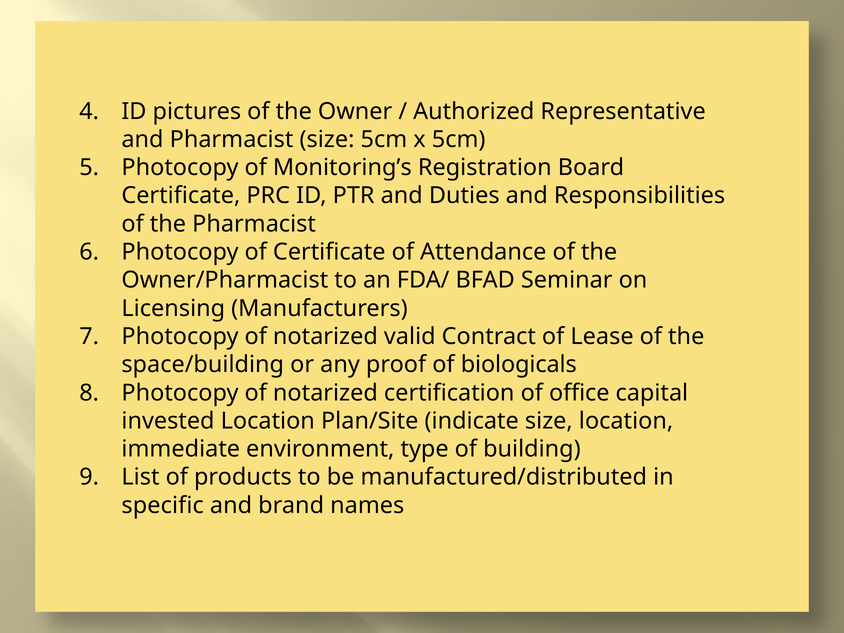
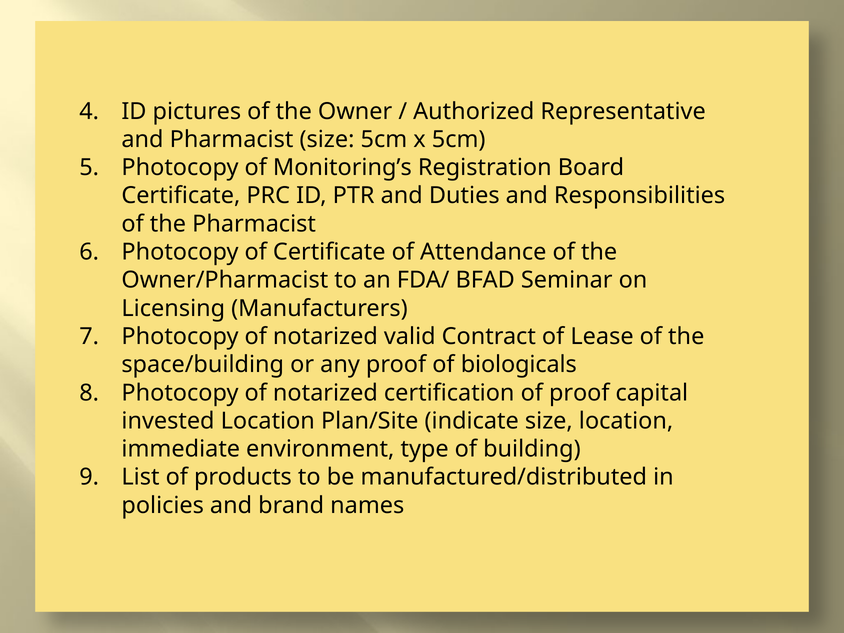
of office: office -> proof
specific: specific -> policies
